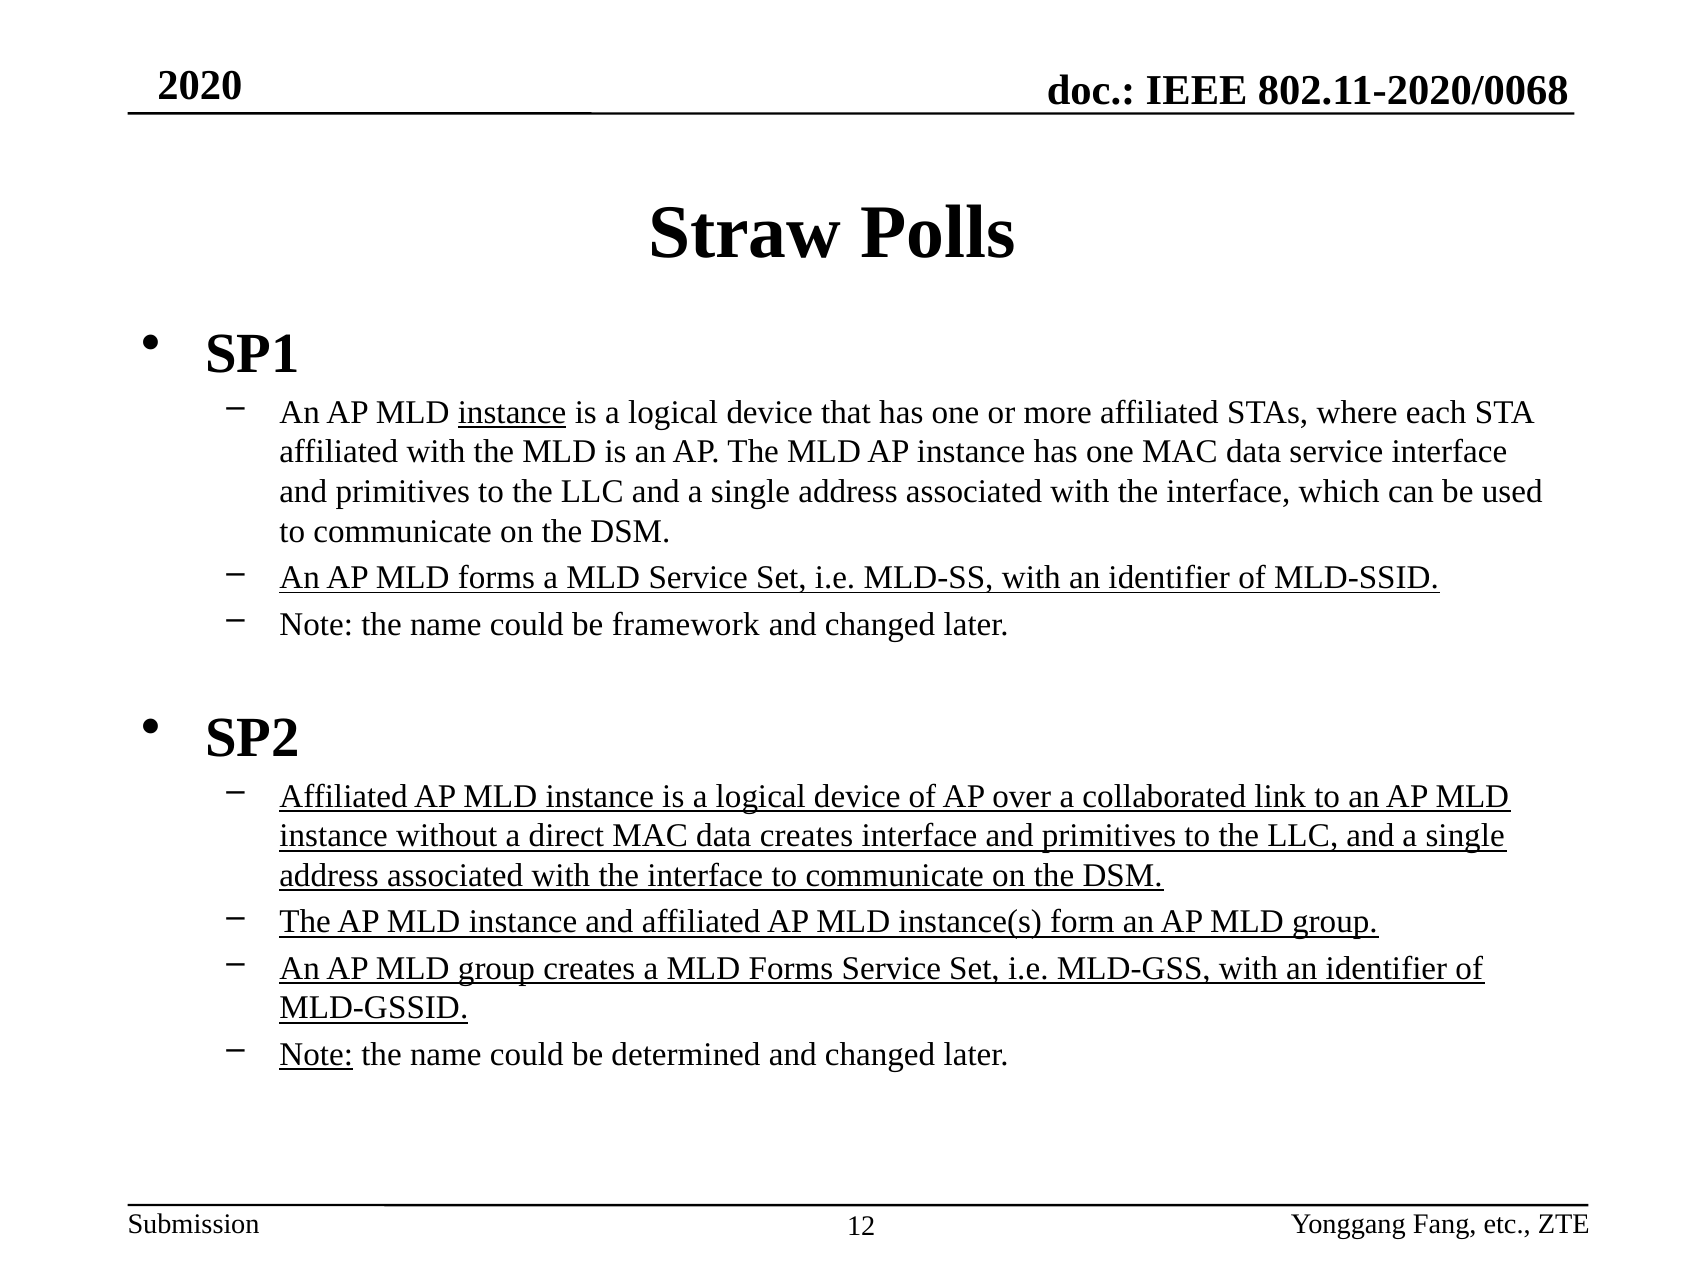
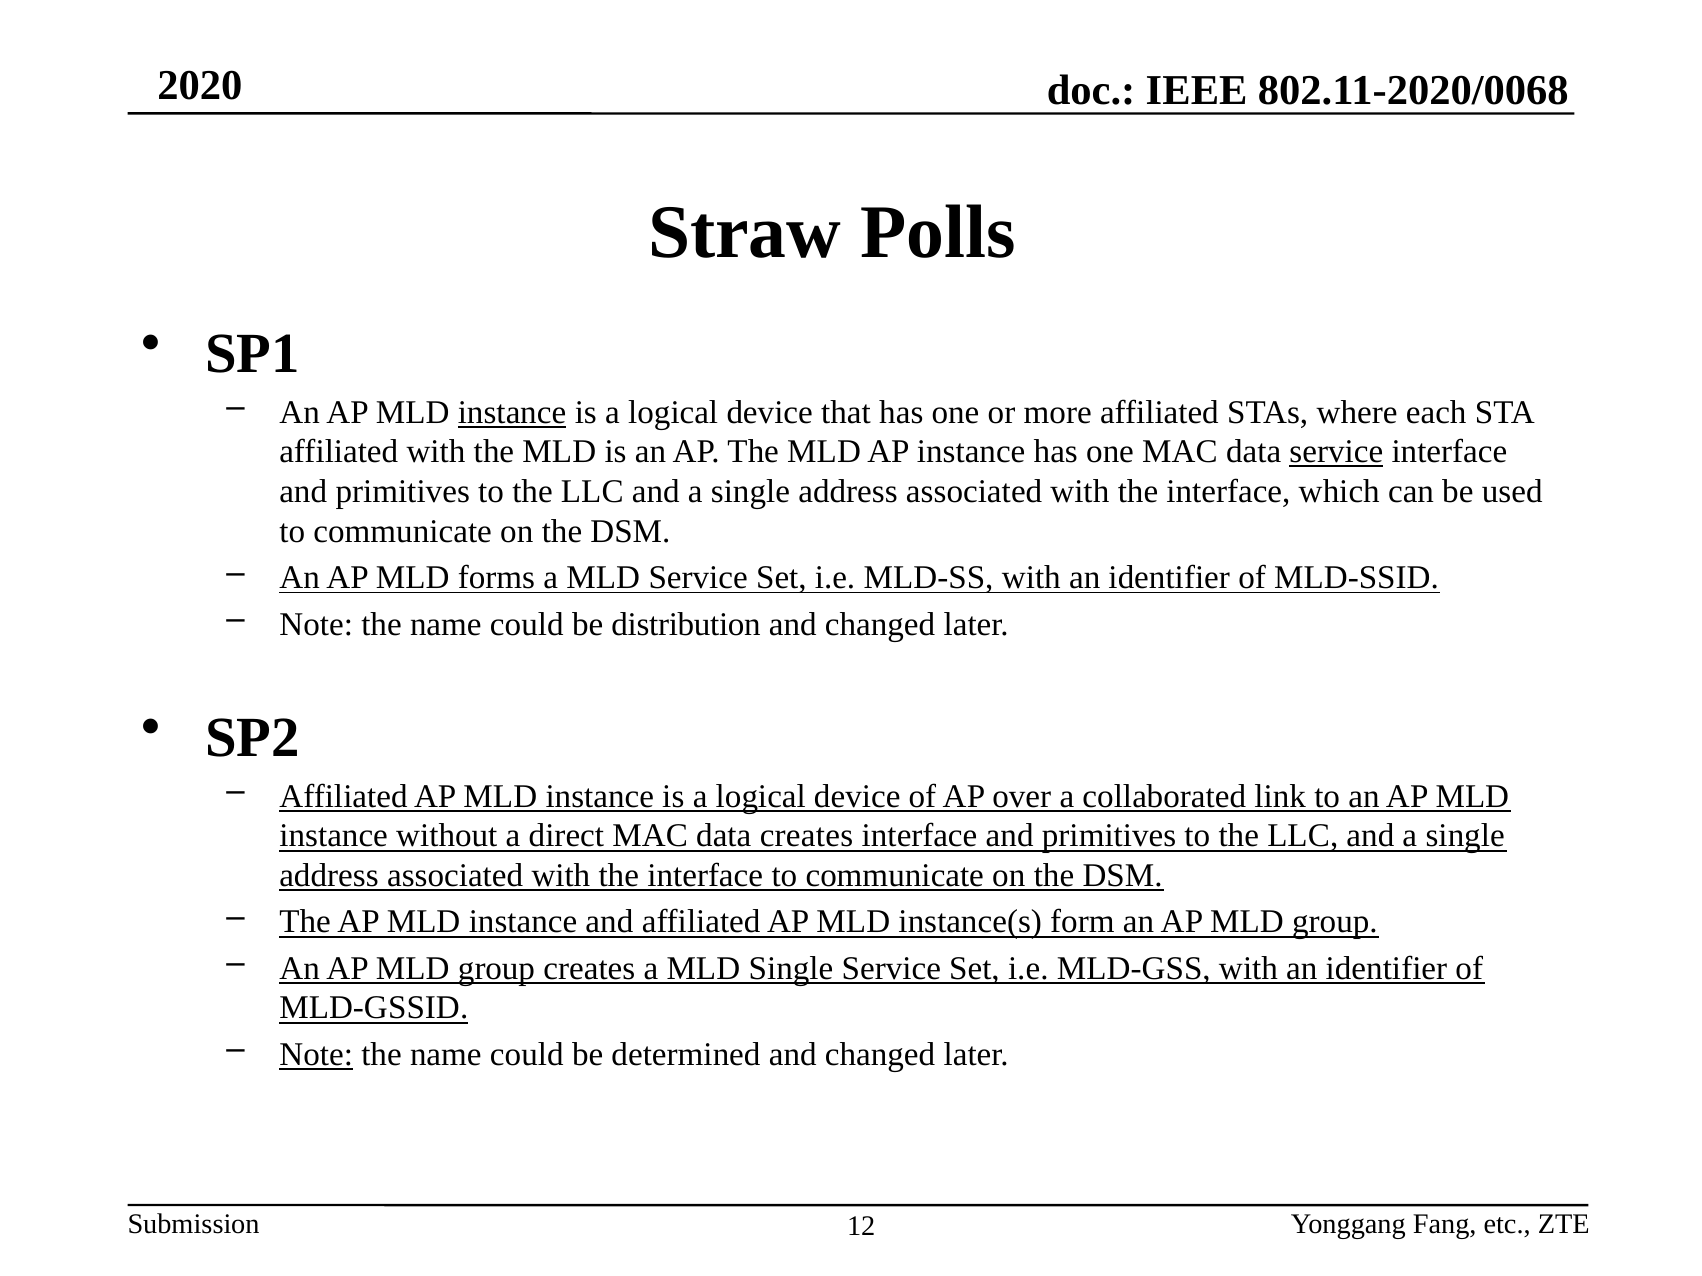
service at (1336, 452) underline: none -> present
framework: framework -> distribution
a MLD Forms: Forms -> Single
